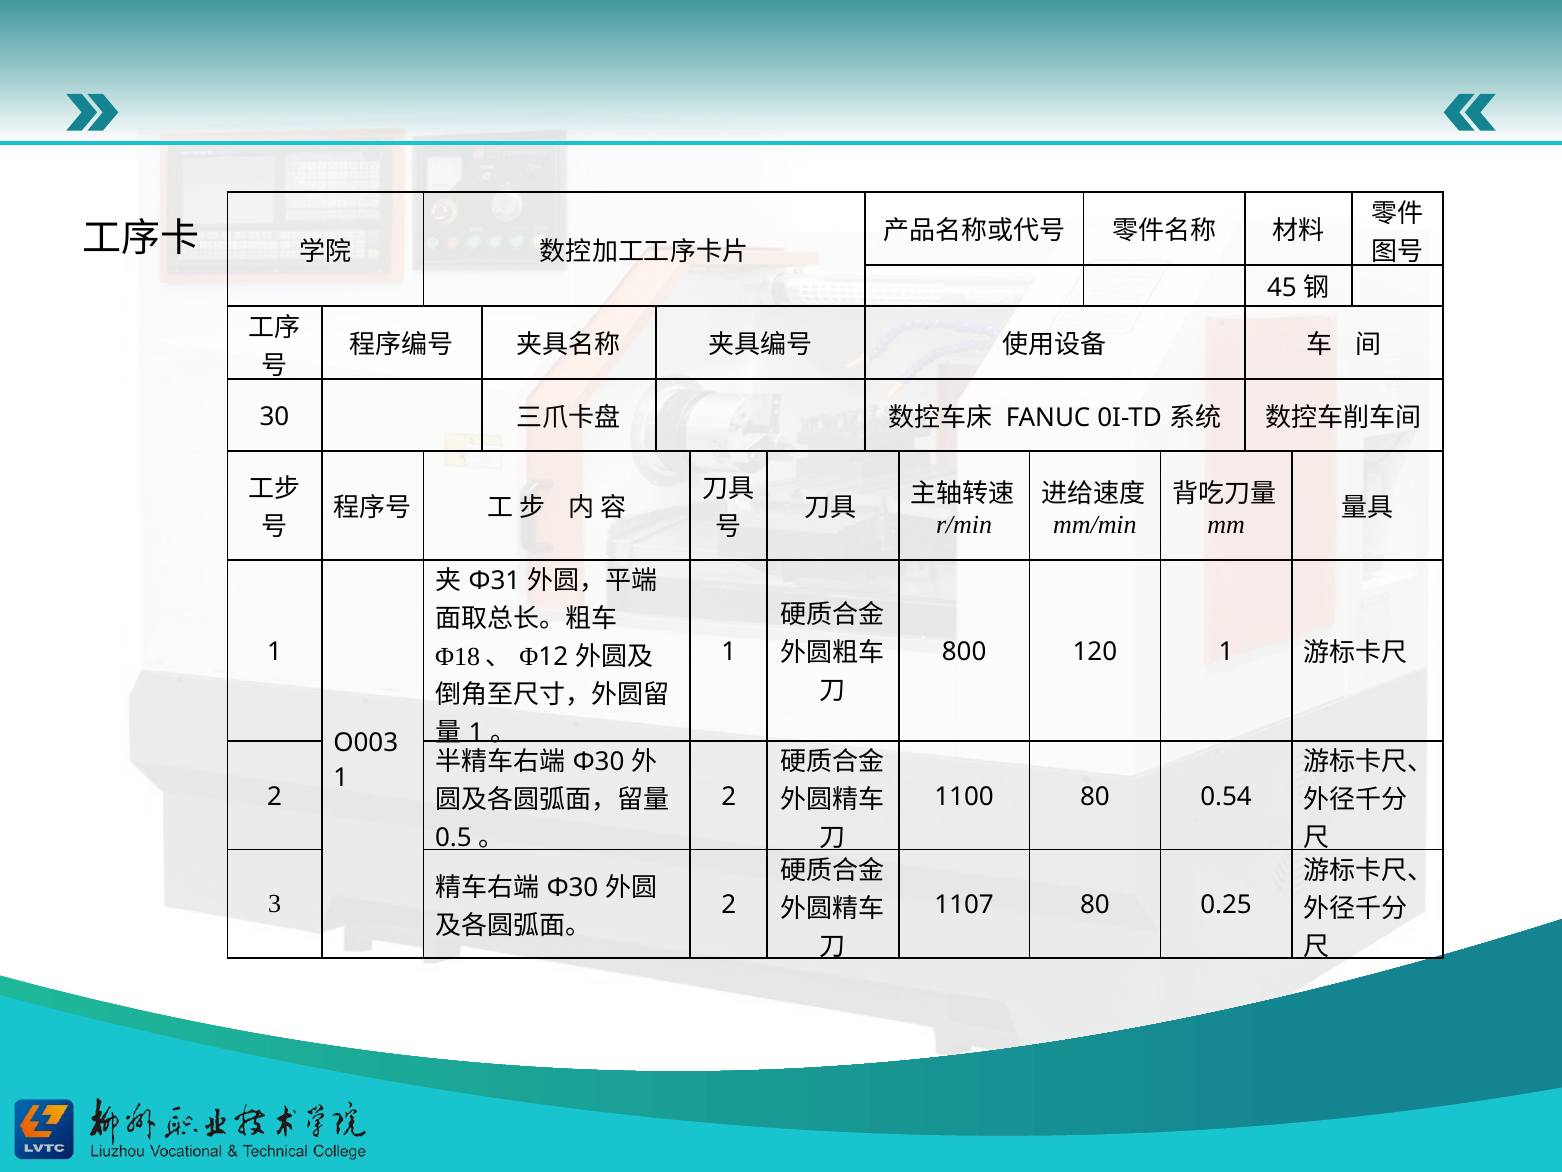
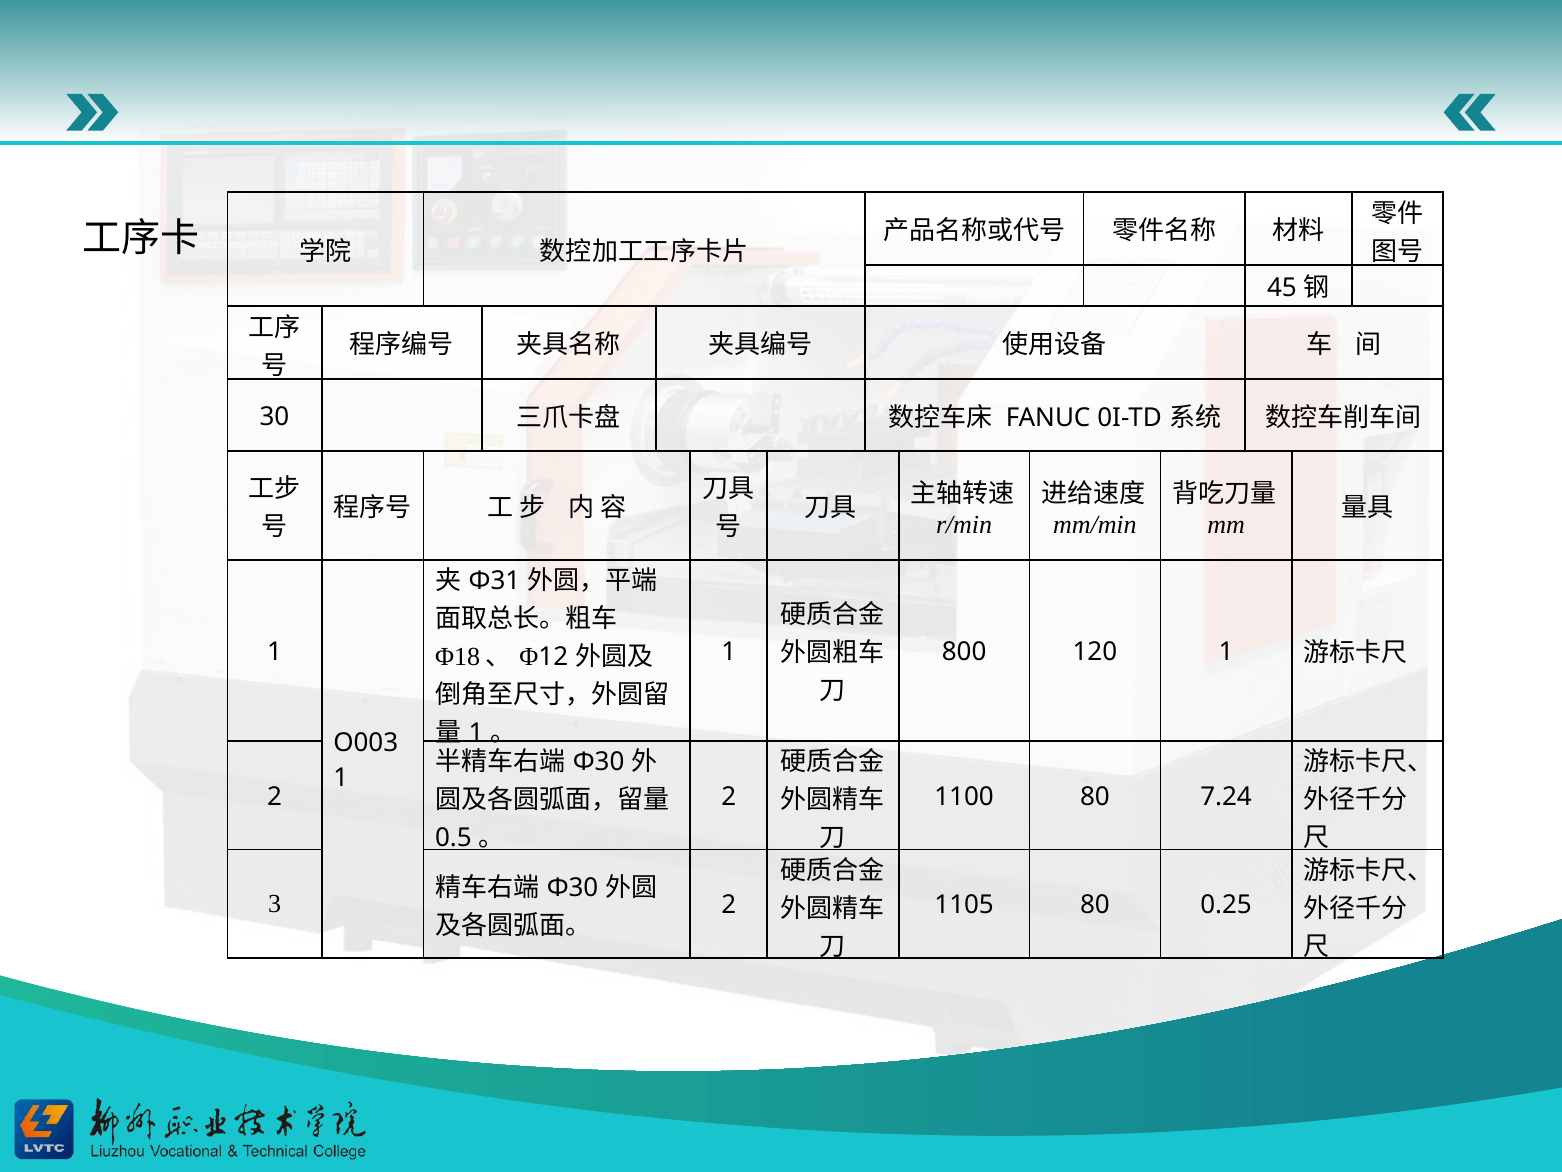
0.54: 0.54 -> 7.24
1107: 1107 -> 1105
